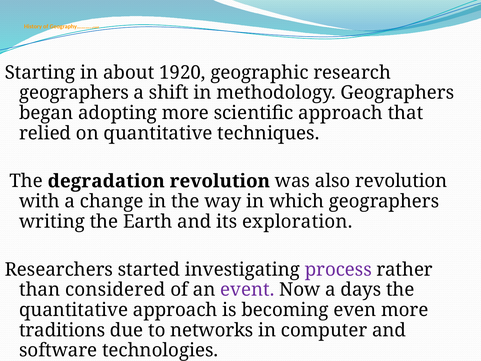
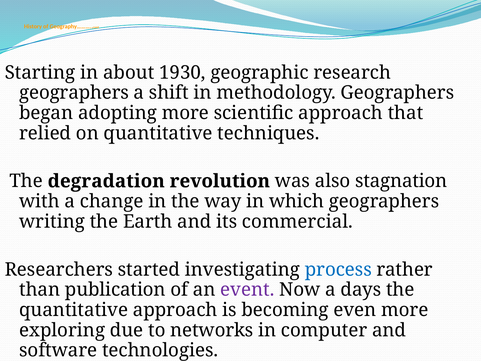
1920: 1920 -> 1930
also revolution: revolution -> stagnation
exploration: exploration -> commercial
process colour: purple -> blue
considered: considered -> publication
traditions: traditions -> exploring
